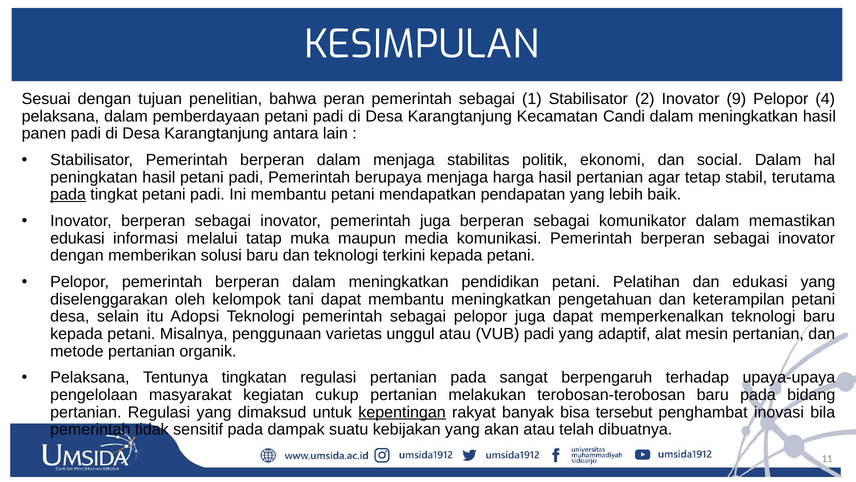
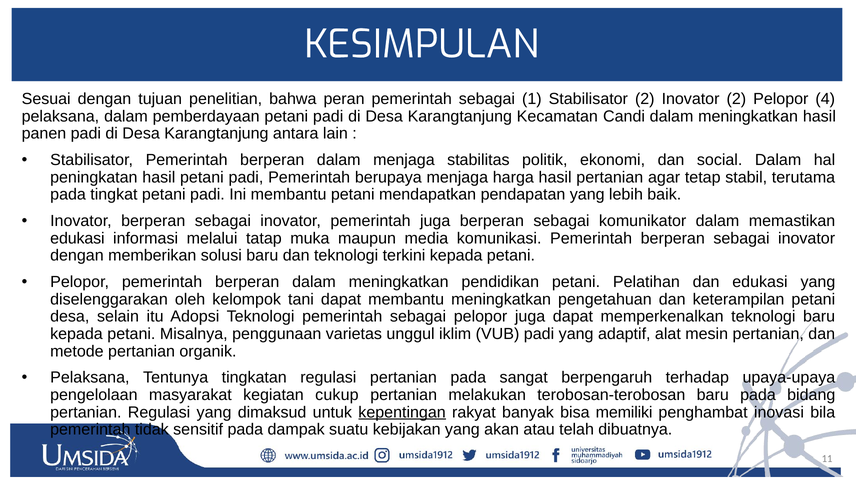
Inovator 9: 9 -> 2
pada at (68, 194) underline: present -> none
unggul atau: atau -> iklim
tersebut: tersebut -> memiliki
